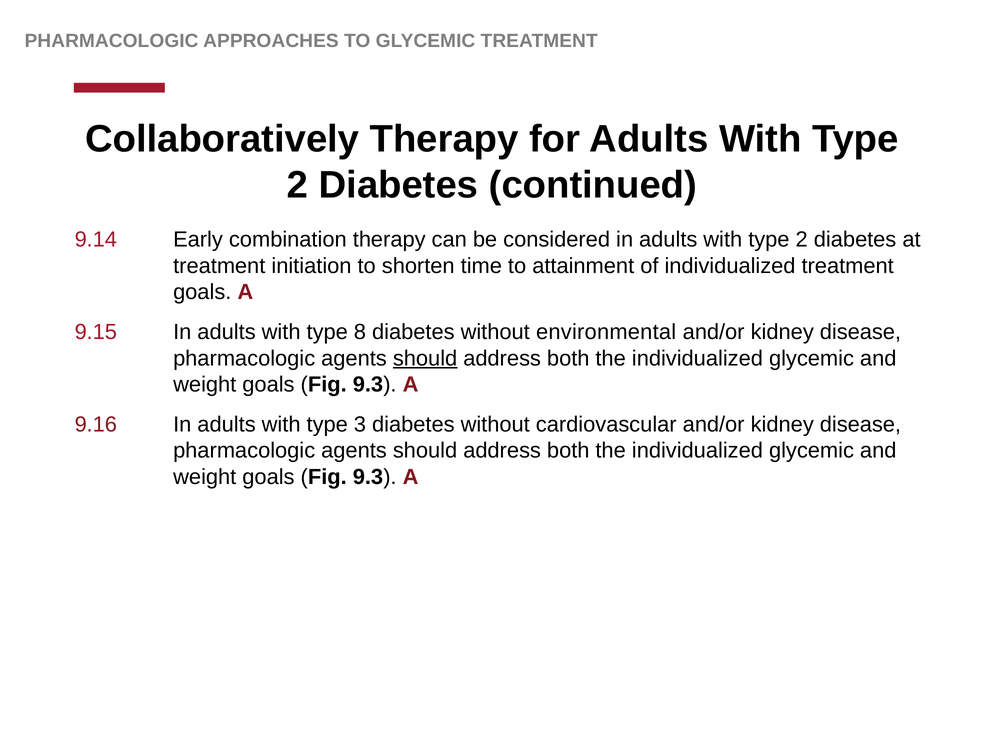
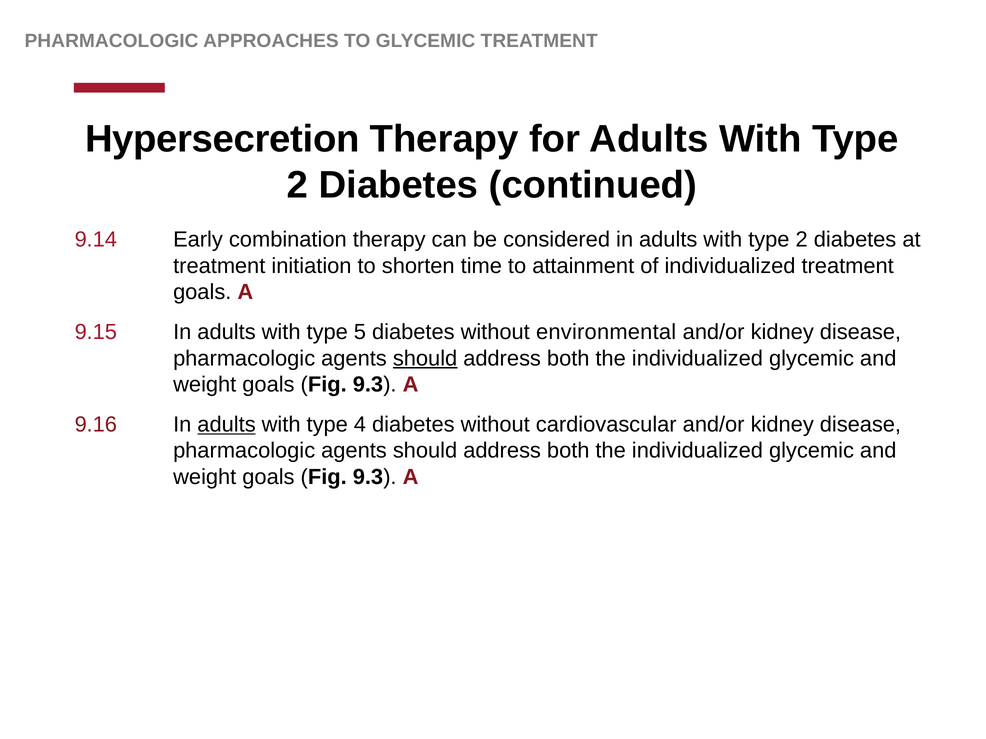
Collaboratively: Collaboratively -> Hypersecretion
8: 8 -> 5
adults at (227, 425) underline: none -> present
3: 3 -> 4
